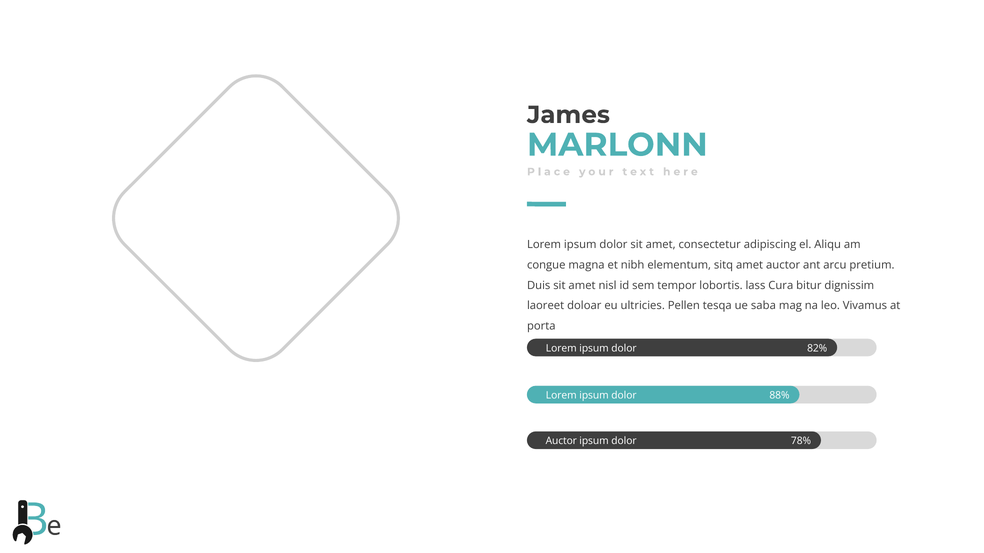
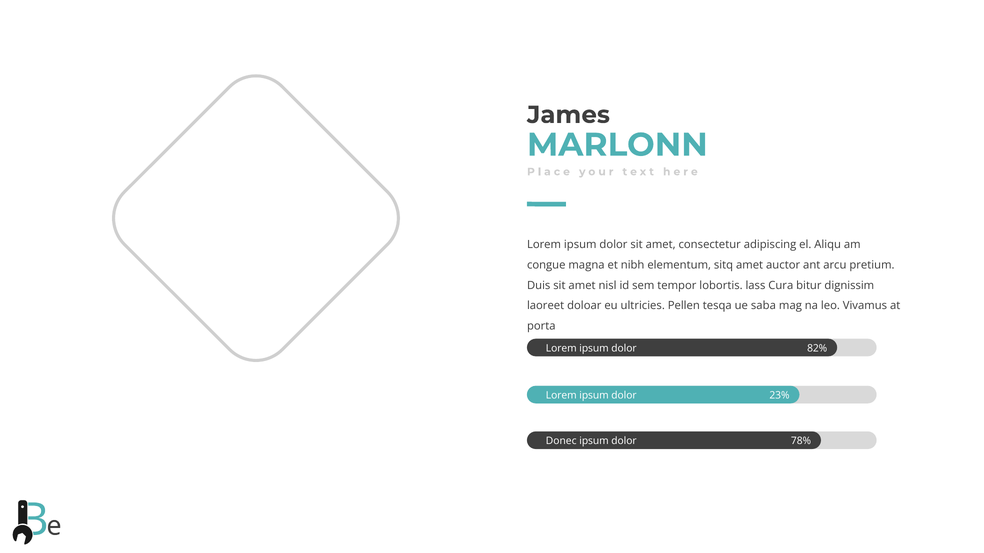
88%: 88% -> 23%
Auctor at (561, 441): Auctor -> Donec
